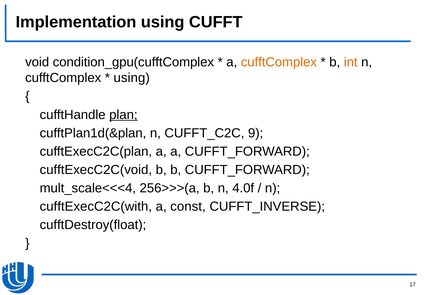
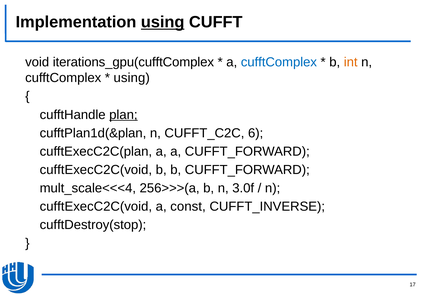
using at (163, 22) underline: none -> present
condition_gpu(cufftComplex: condition_gpu(cufftComplex -> iterations_gpu(cufftComplex
cufftComplex at (279, 62) colour: orange -> blue
9: 9 -> 6
4.0f: 4.0f -> 3.0f
cufftExecC2C(with at (96, 206): cufftExecC2C(with -> cufftExecC2C(void
cufftDestroy(float: cufftDestroy(float -> cufftDestroy(stop
